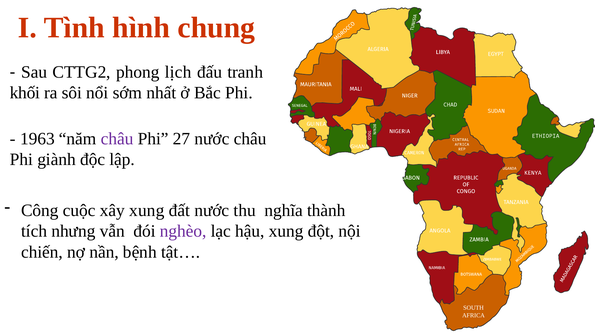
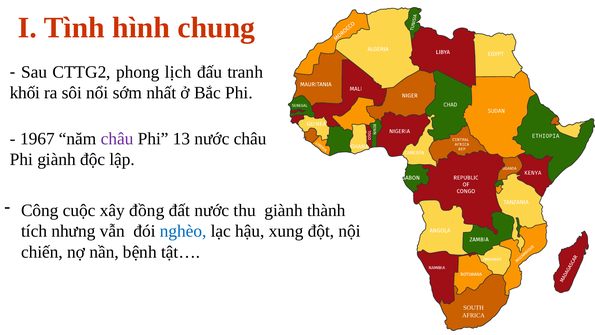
1963: 1963 -> 1967
27: 27 -> 13
xây xung: xung -> đồng
thu nghĩa: nghĩa -> giành
nghèo colour: purple -> blue
